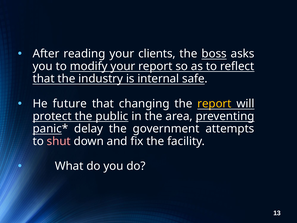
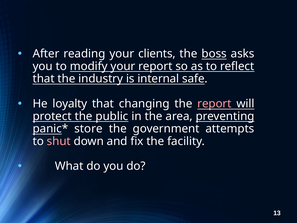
future: future -> loyalty
report at (214, 104) colour: yellow -> pink
delay: delay -> store
